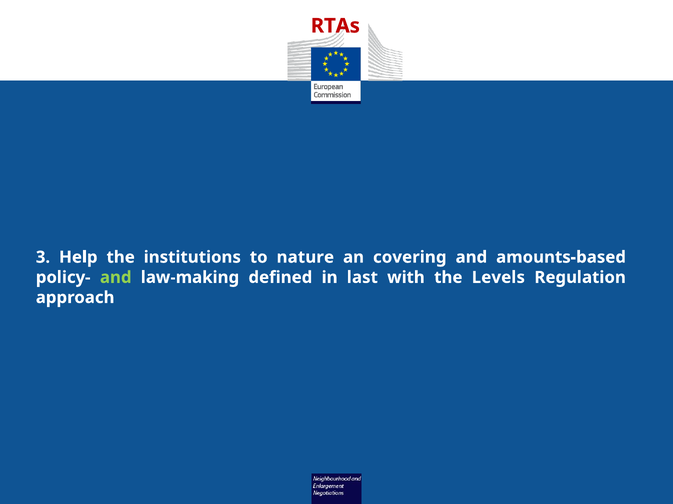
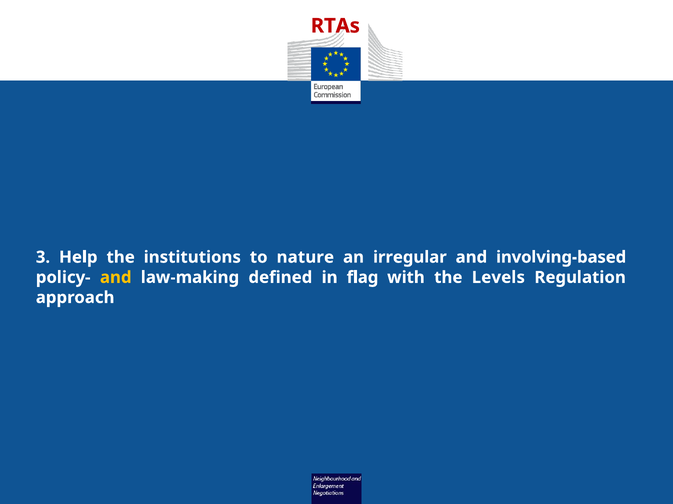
covering: covering -> irregular
amounts-based: amounts-based -> involving-based
and at (116, 278) colour: light green -> yellow
last: last -> flag
